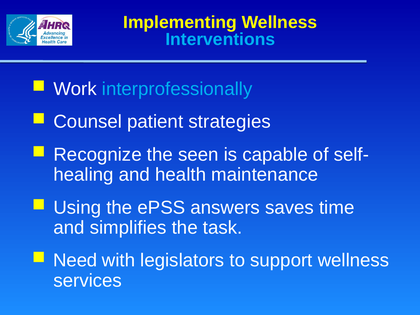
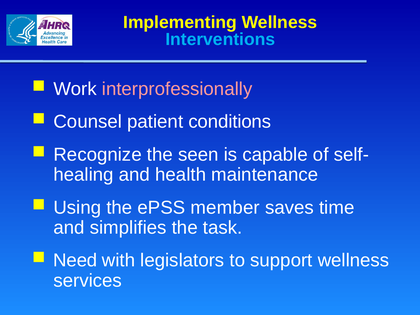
interprofessionally colour: light blue -> pink
strategies: strategies -> conditions
answers: answers -> member
